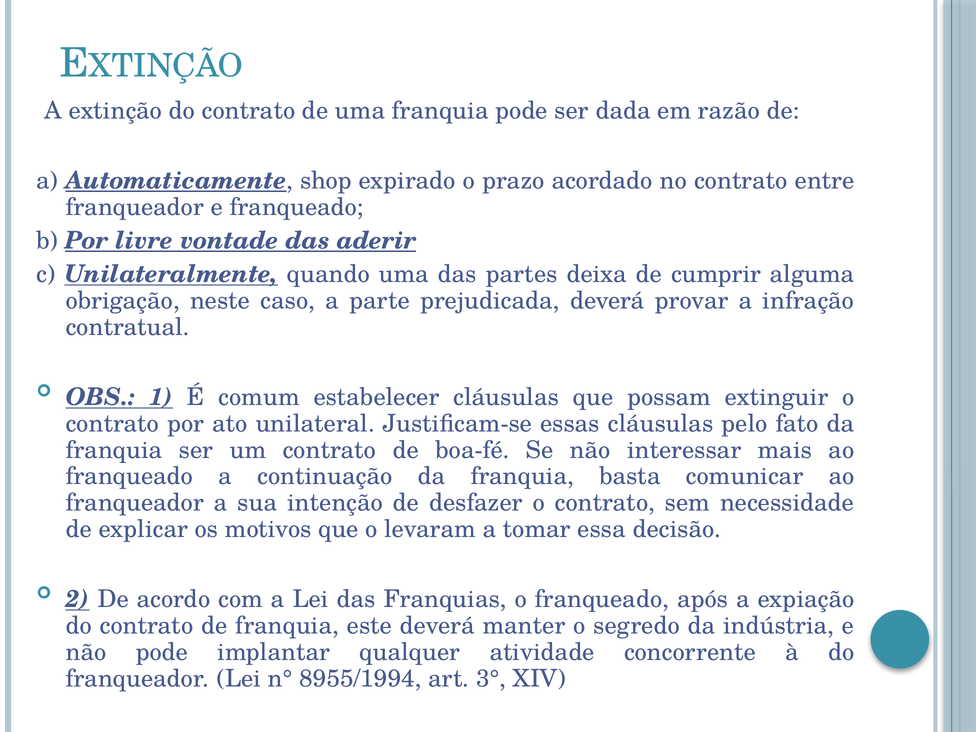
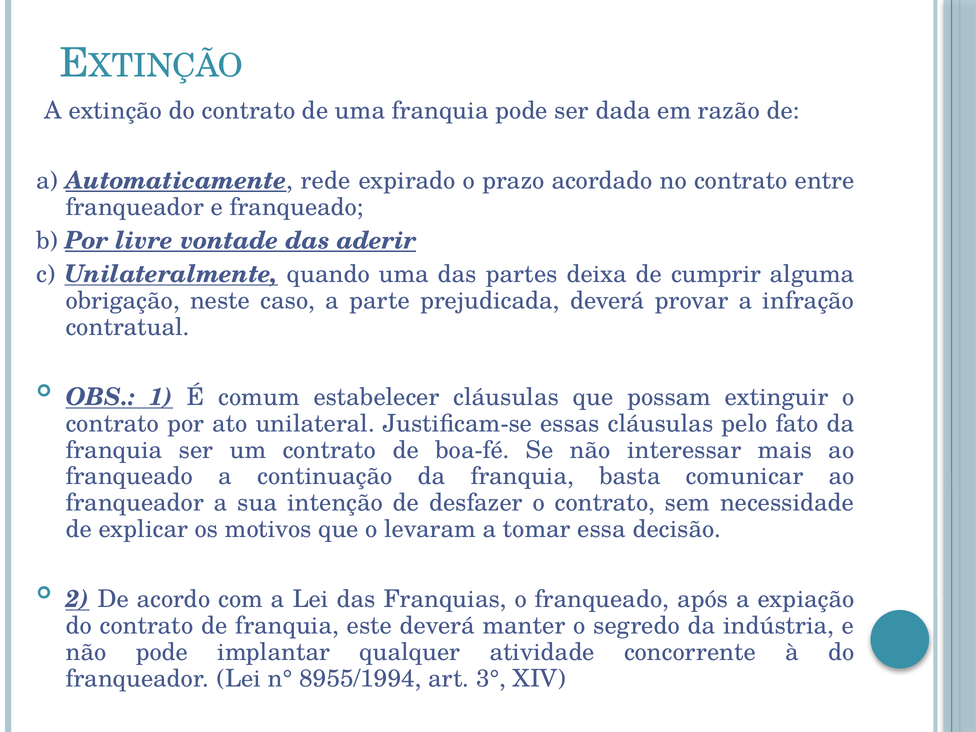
shop: shop -> rede
